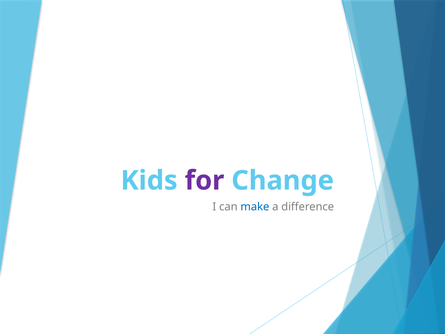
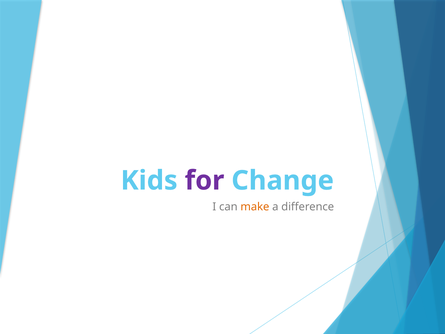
make colour: blue -> orange
